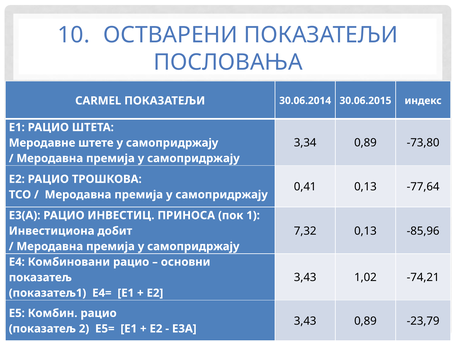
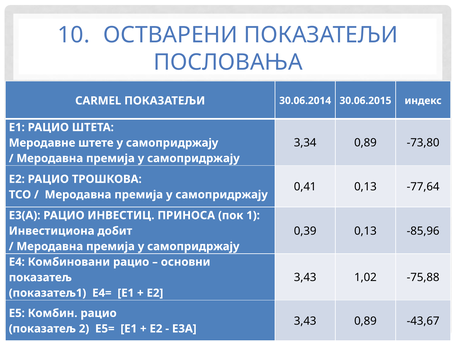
7,32: 7,32 -> 0,39
-74,21: -74,21 -> -75,88
-23,79: -23,79 -> -43,67
